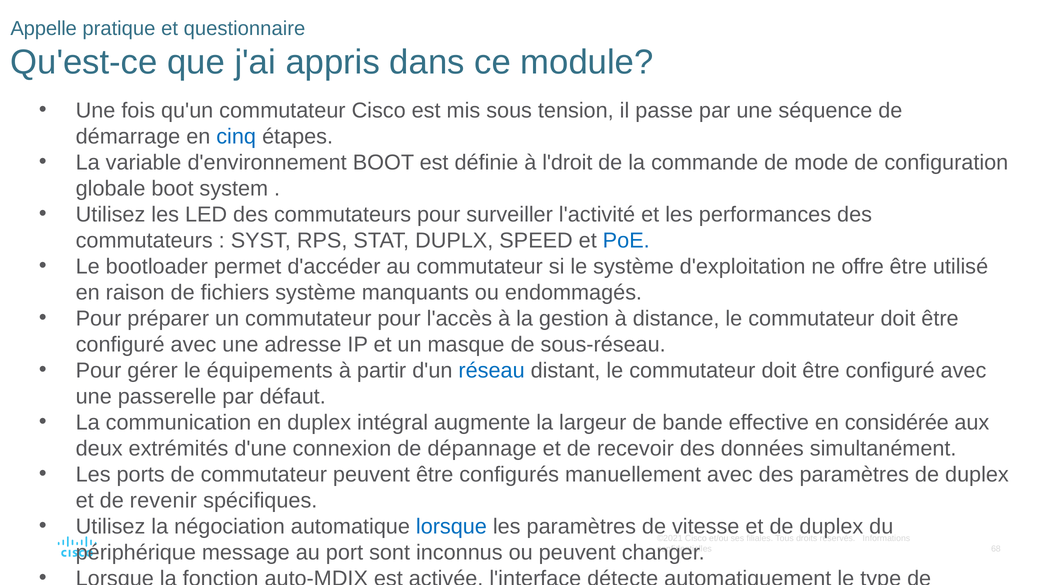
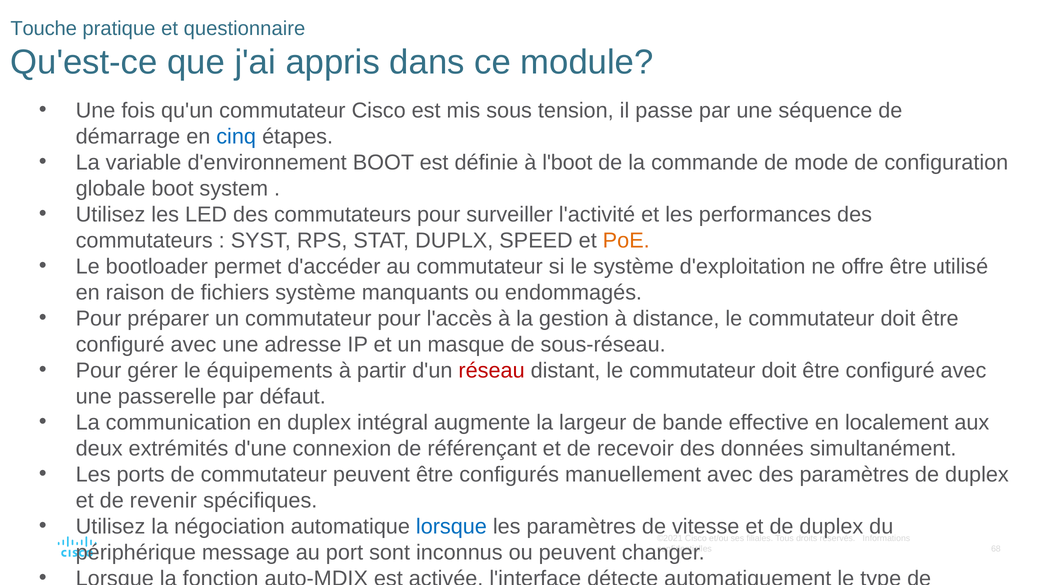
Appelle: Appelle -> Touche
l'droit: l'droit -> l'boot
PoE colour: blue -> orange
réseau colour: blue -> red
considérée: considérée -> localement
dépannage: dépannage -> référençant
